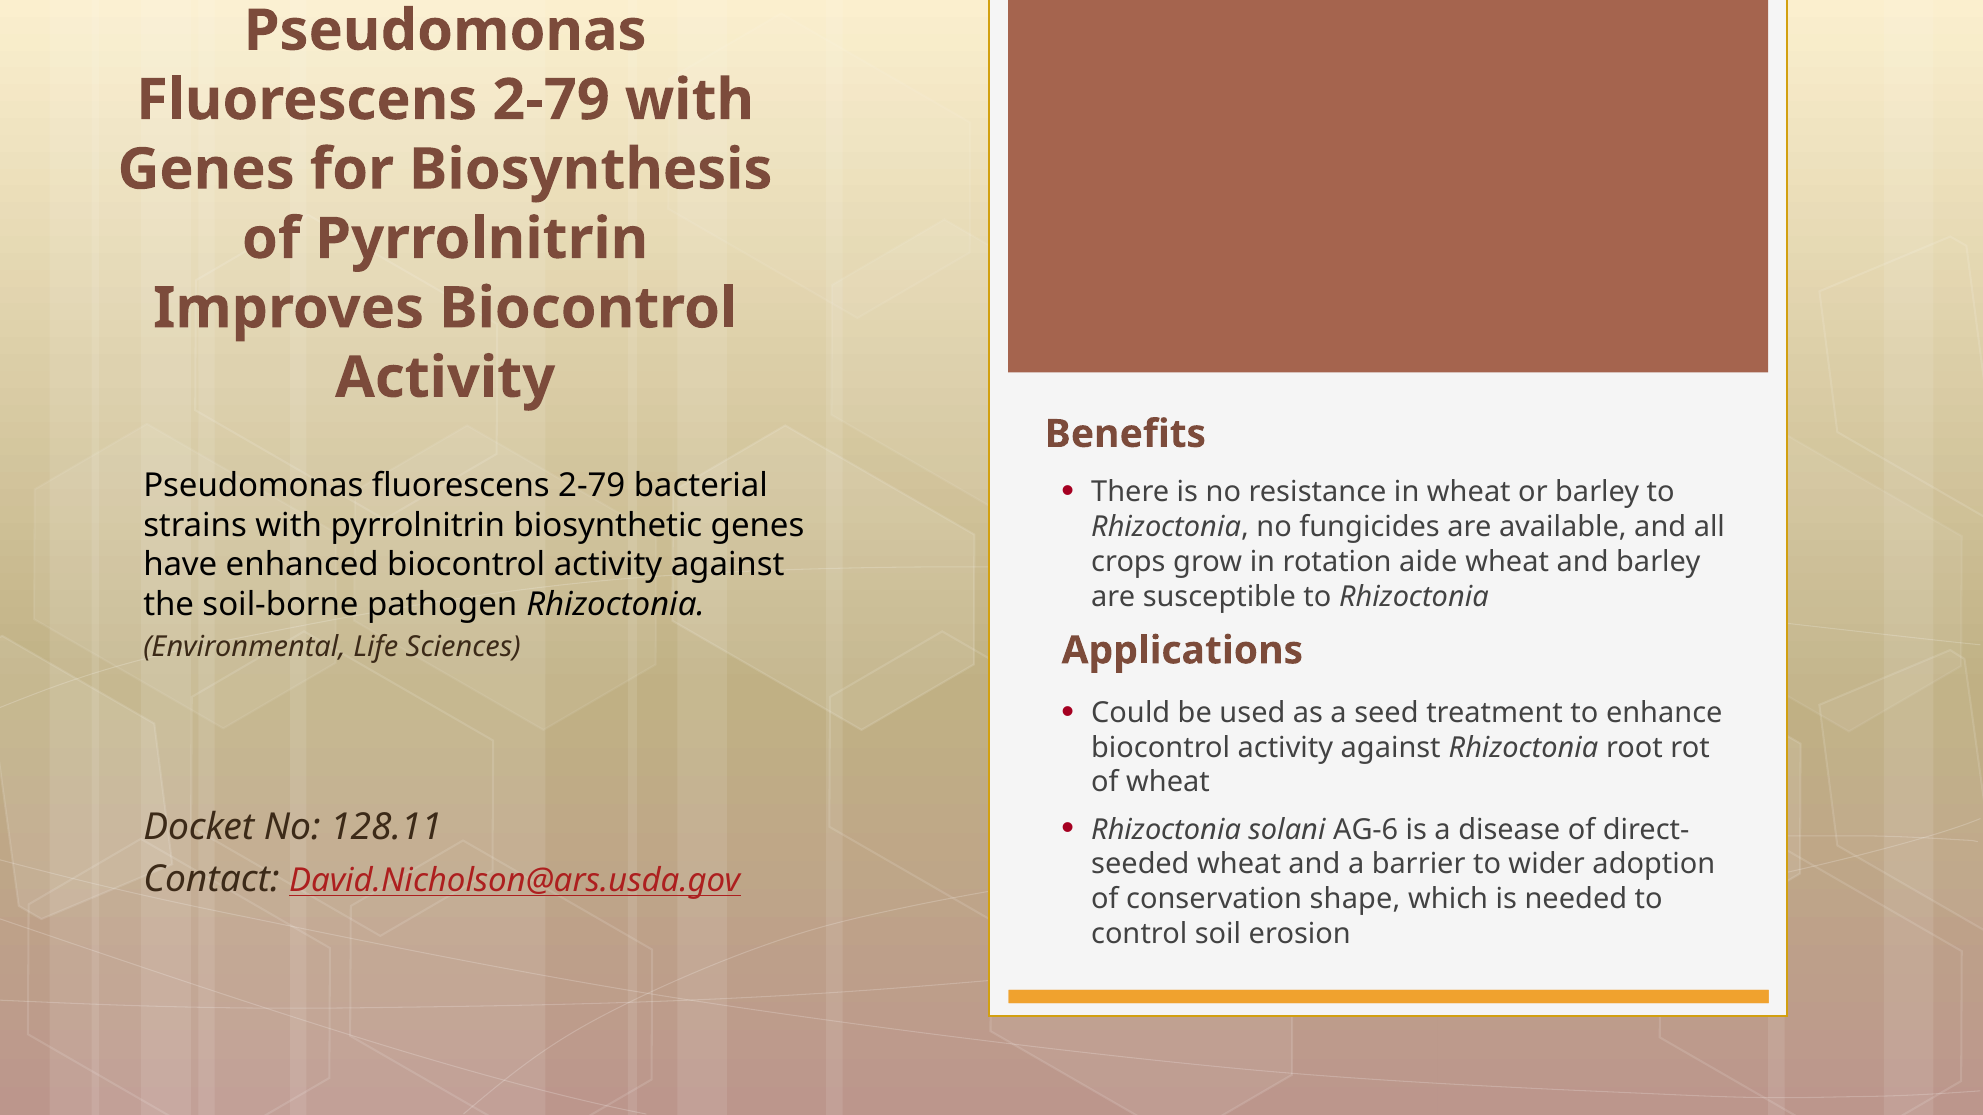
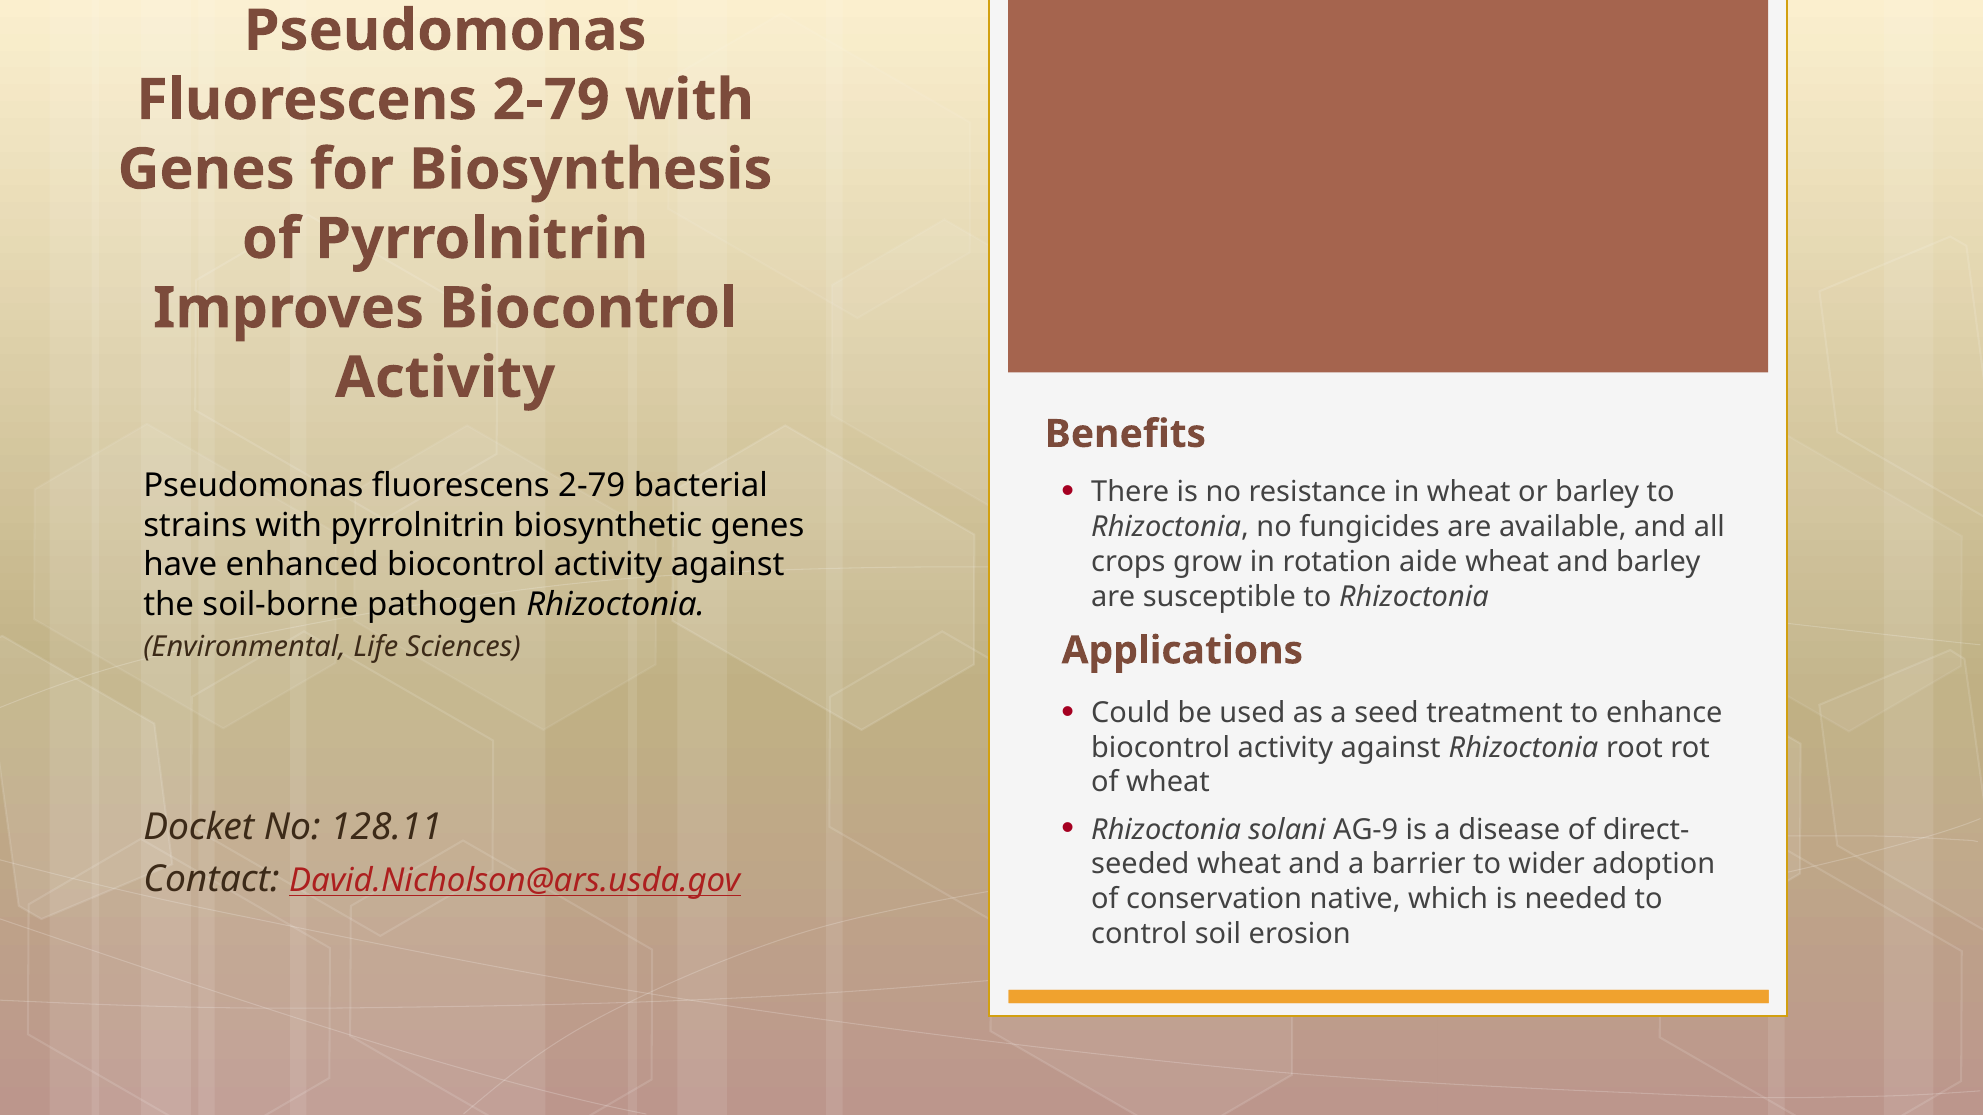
AG-6: AG-6 -> AG-9
shape: shape -> native
